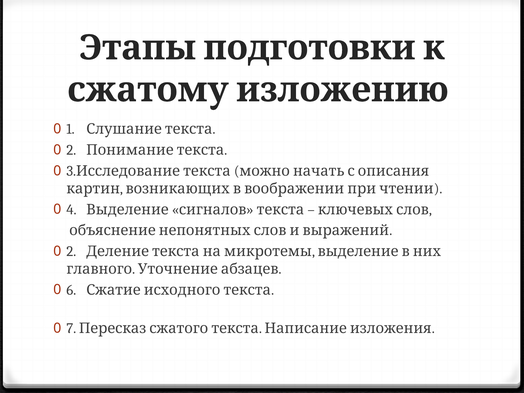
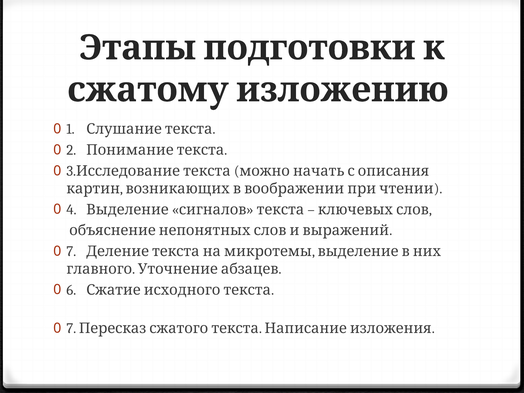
2 at (71, 251): 2 -> 7
